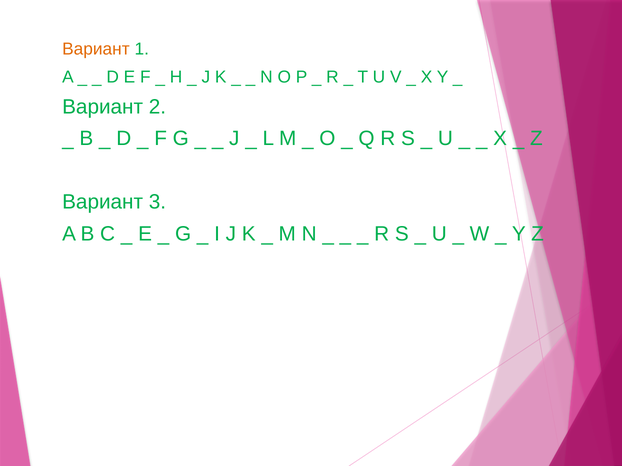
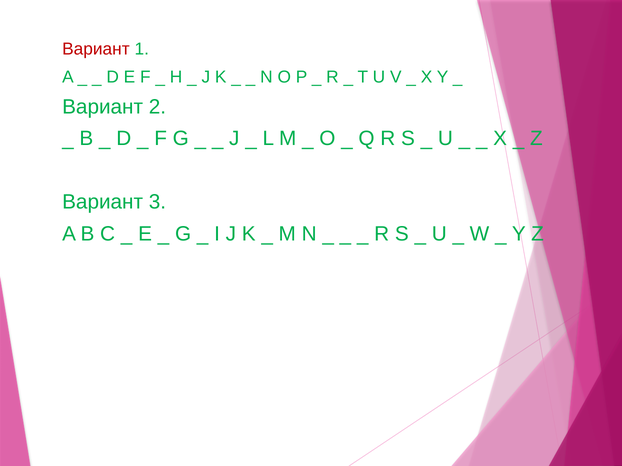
Вариант at (96, 49) colour: orange -> red
